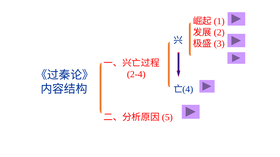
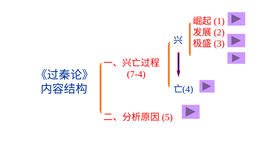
2-4: 2-4 -> 7-4
